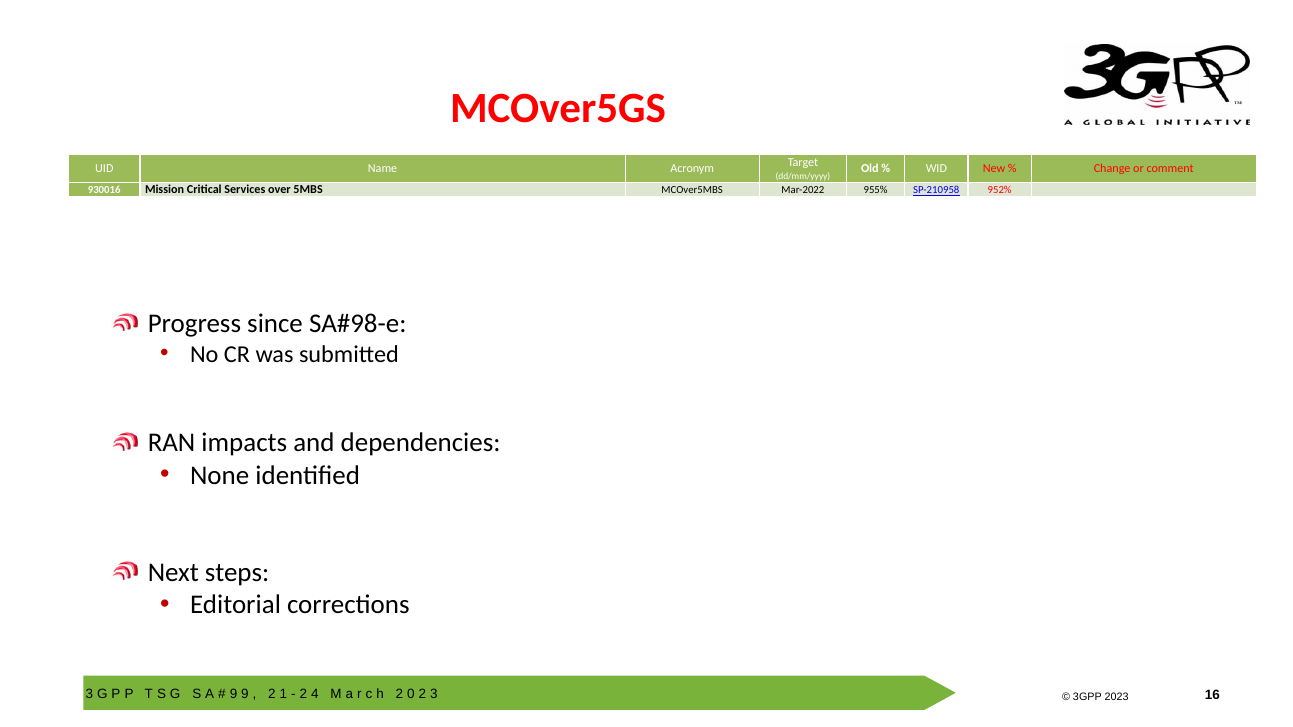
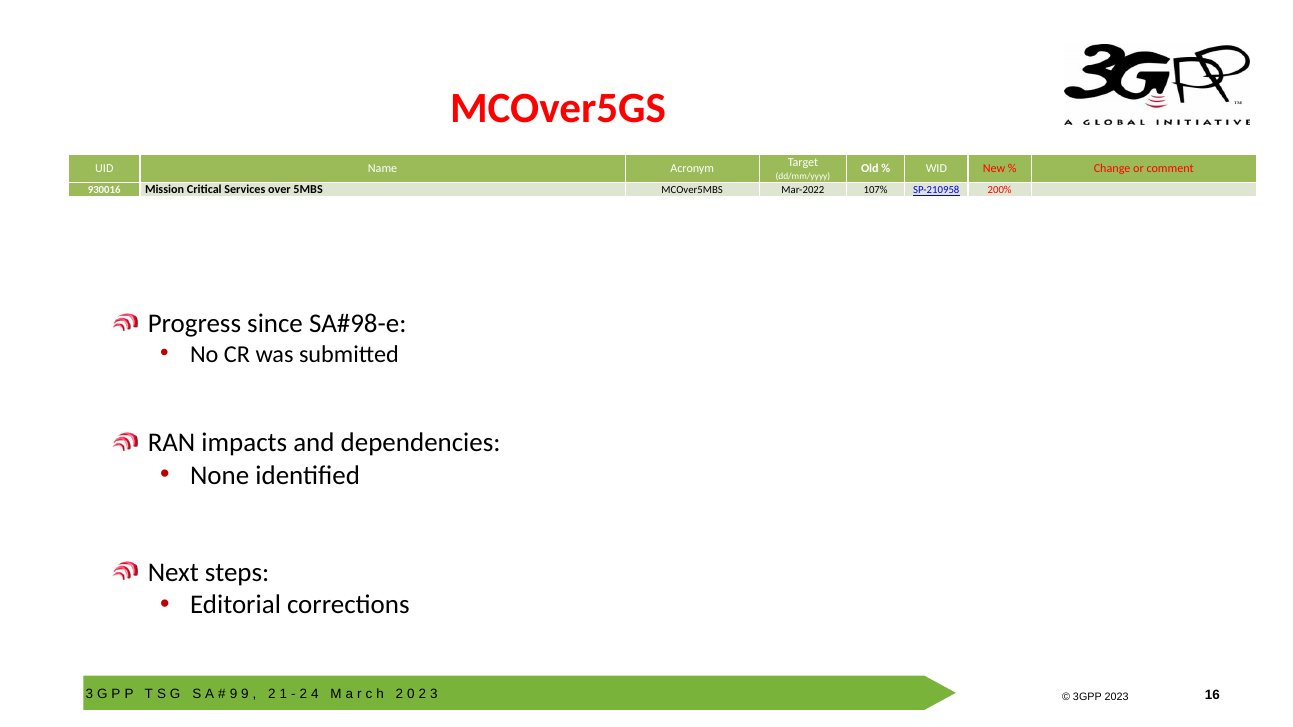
955%: 955% -> 107%
952%: 952% -> 200%
